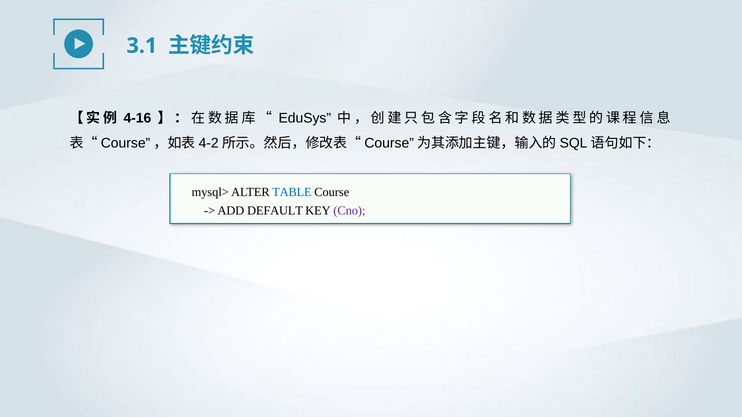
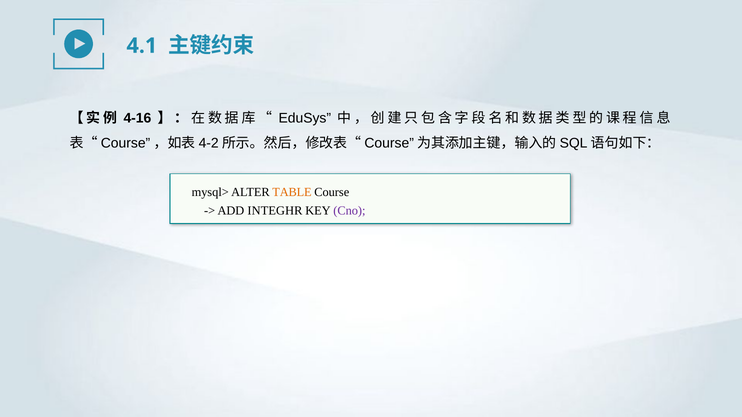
3.1: 3.1 -> 4.1
TABLE colour: blue -> orange
DEFAULT: DEFAULT -> INTEGHR
